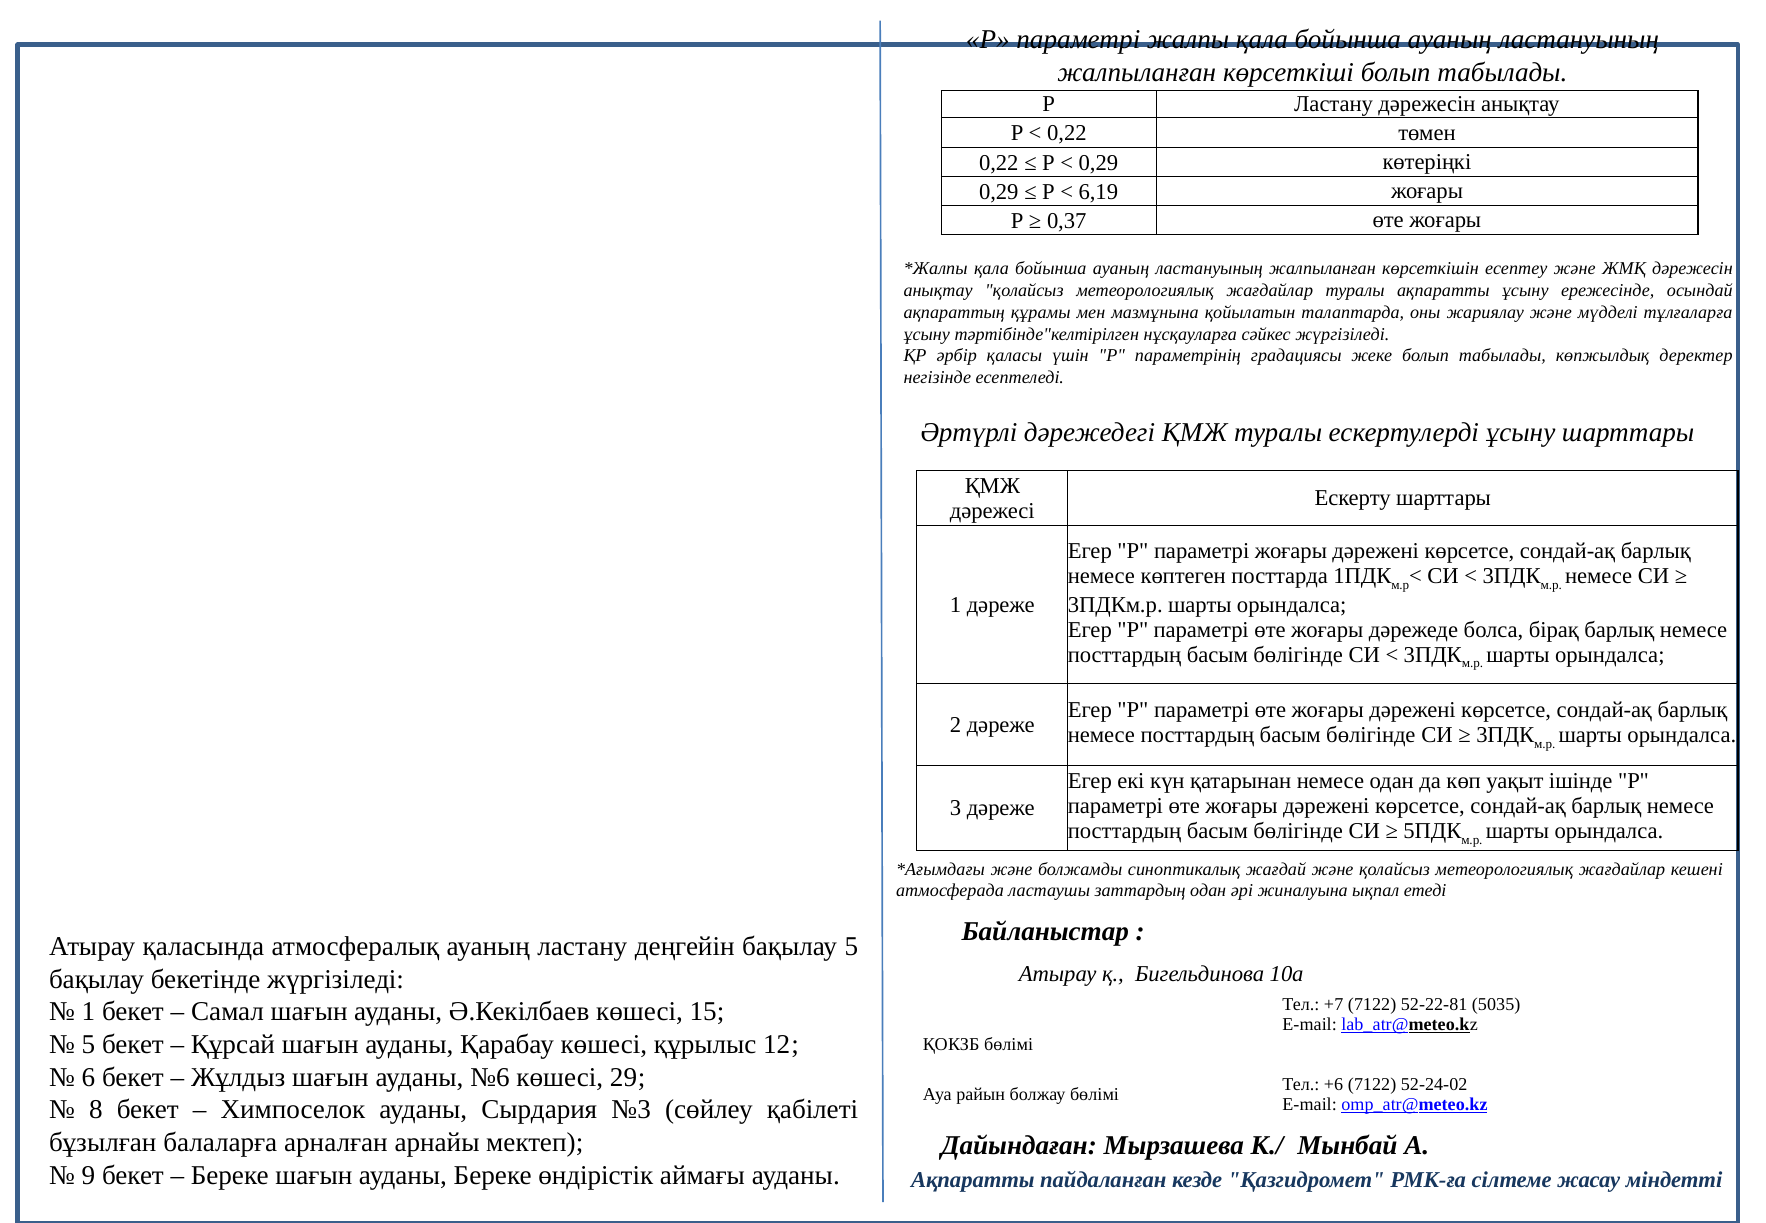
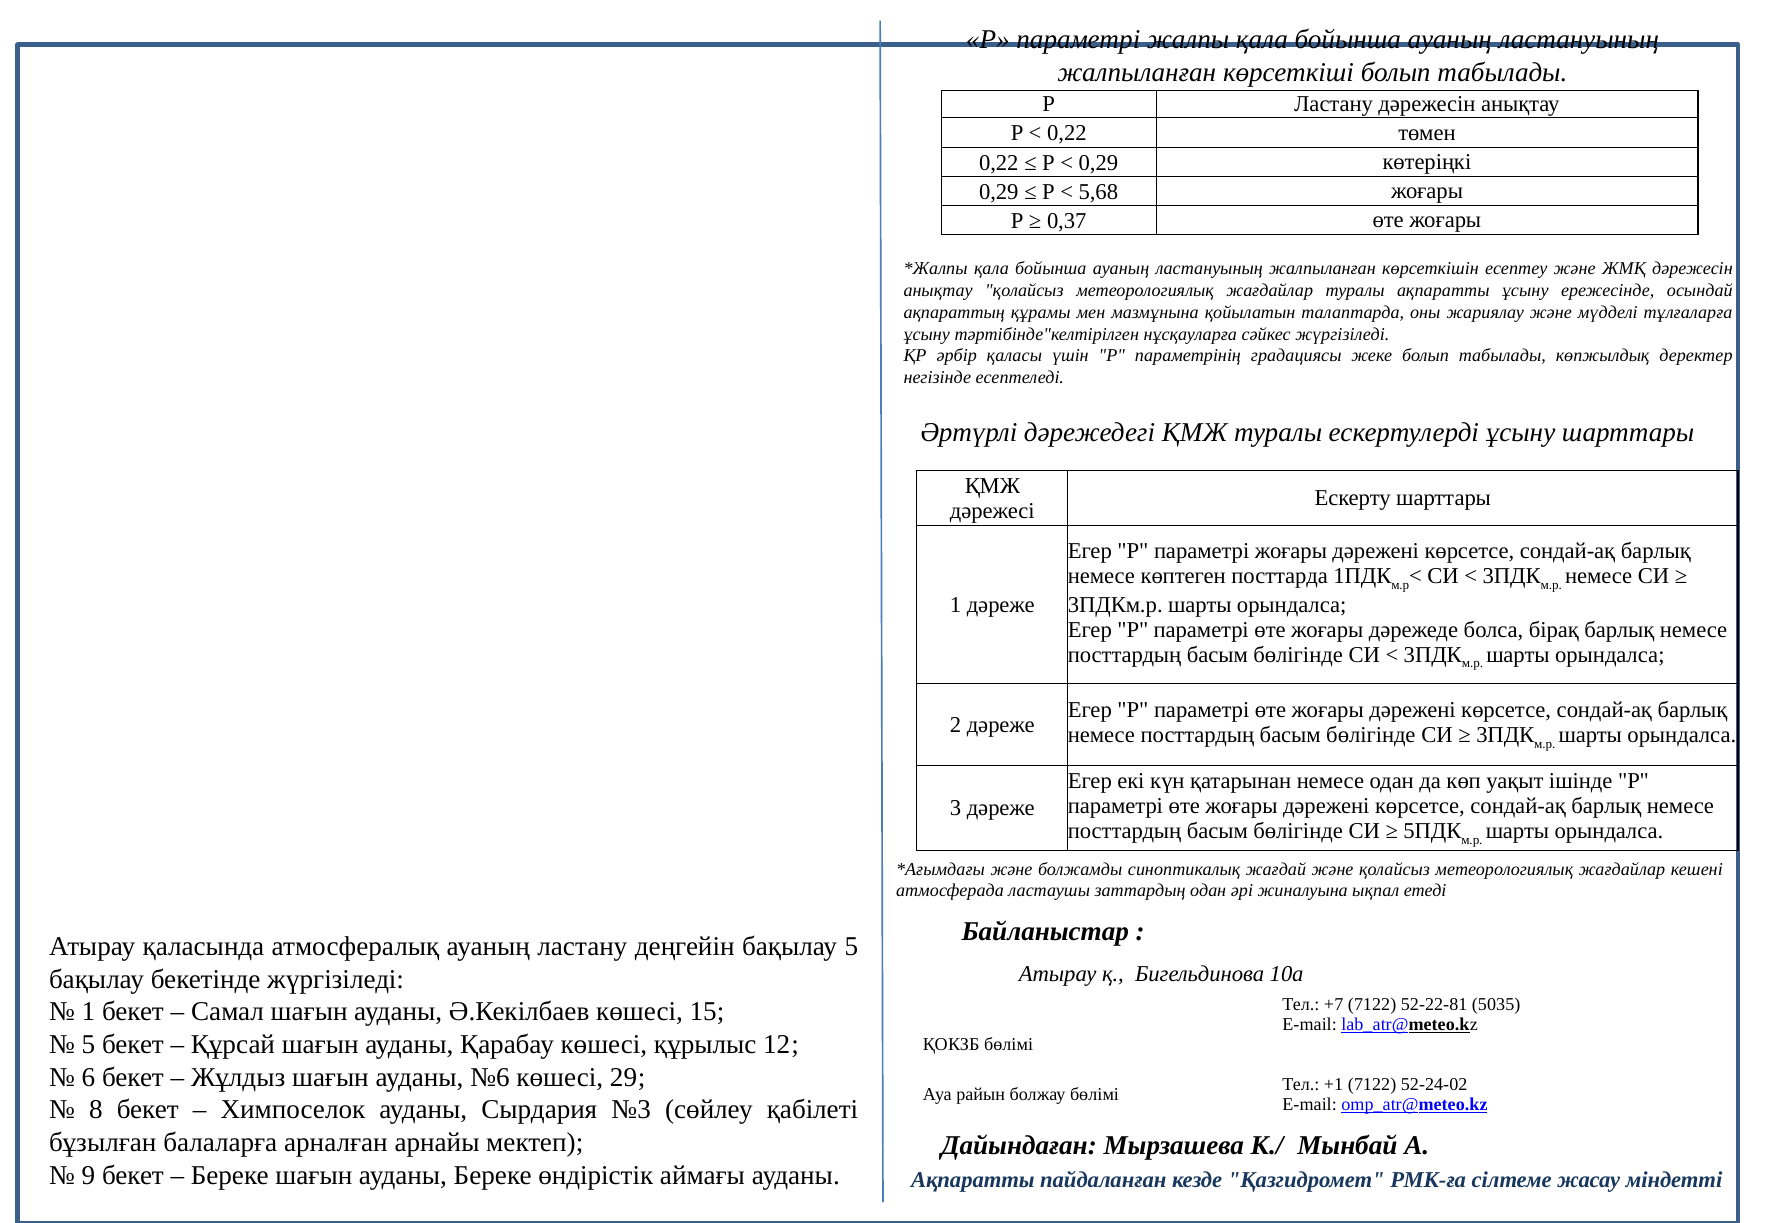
6,19: 6,19 -> 5,68
+6: +6 -> +1
